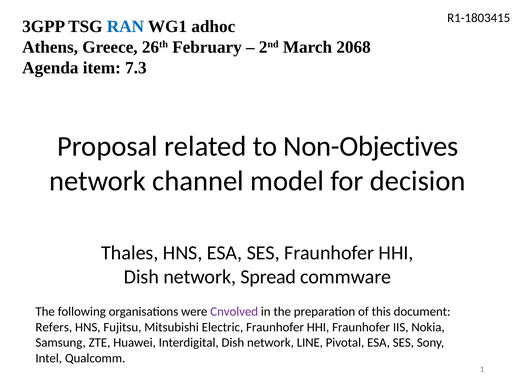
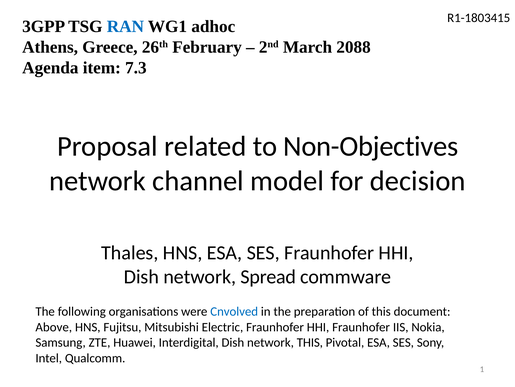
2068: 2068 -> 2088
Cnvolved colour: purple -> blue
Refers: Refers -> Above
network LINE: LINE -> THIS
